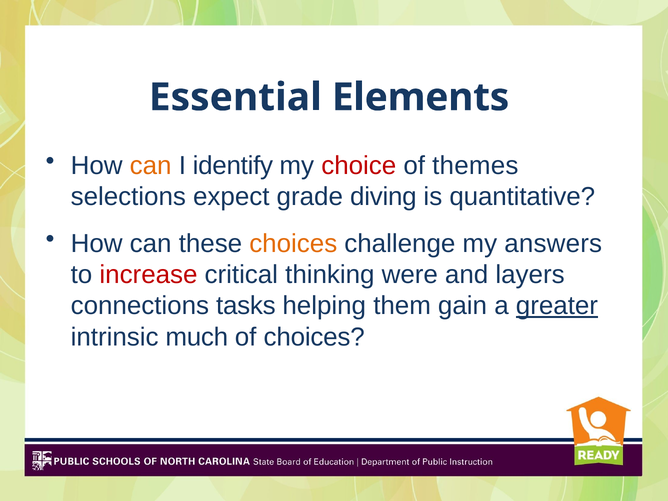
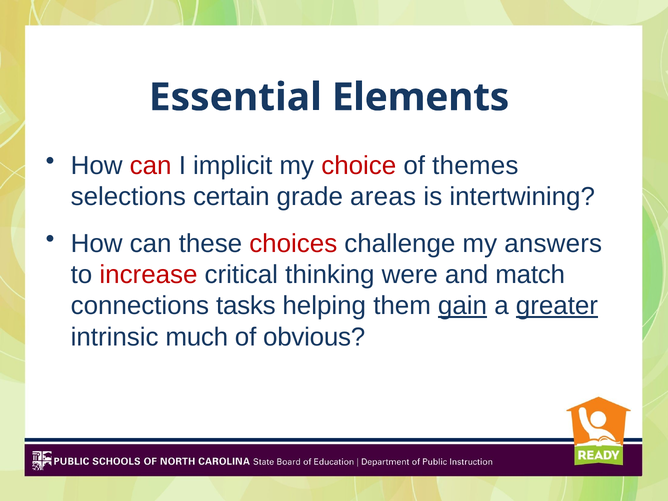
can at (151, 165) colour: orange -> red
identify: identify -> implicit
expect: expect -> certain
diving: diving -> areas
quantitative: quantitative -> intertwining
choices at (293, 243) colour: orange -> red
layers: layers -> match
gain underline: none -> present
of choices: choices -> obvious
